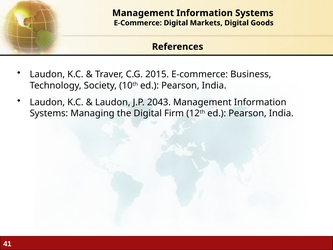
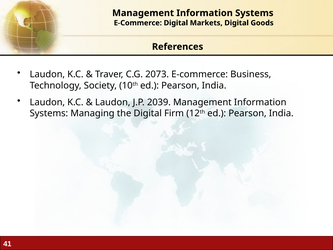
2015: 2015 -> 2073
2043: 2043 -> 2039
